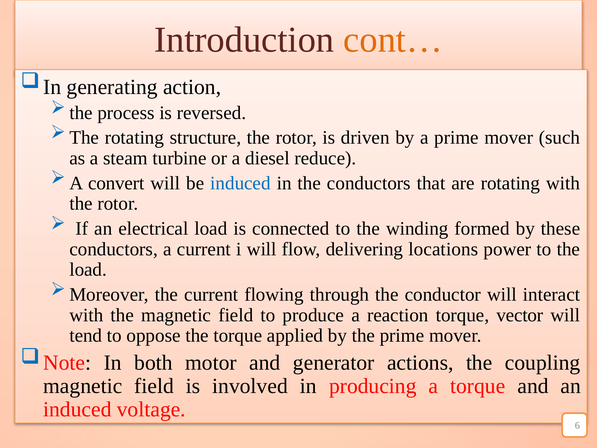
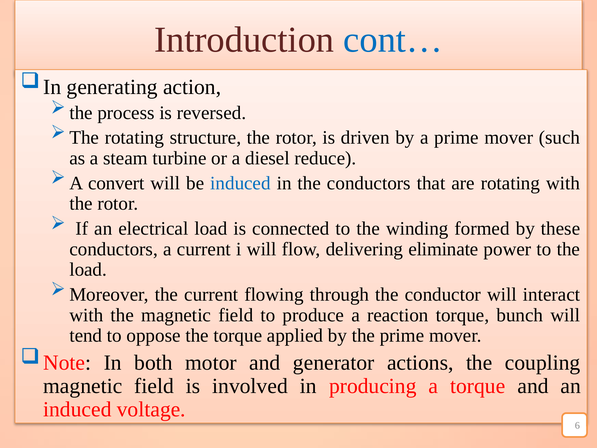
cont… colour: orange -> blue
locations: locations -> eliminate
vector: vector -> bunch
